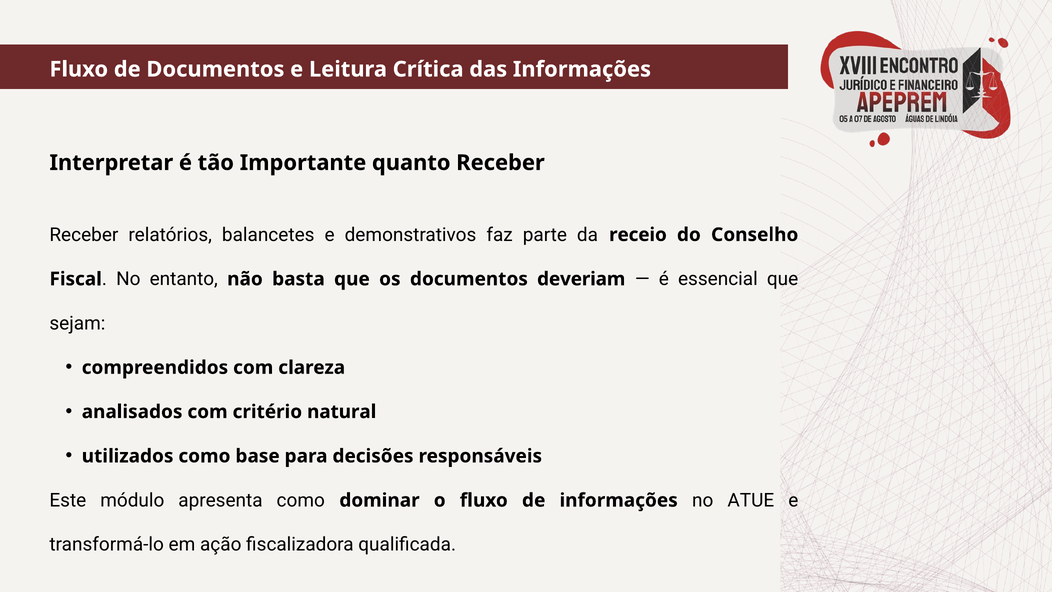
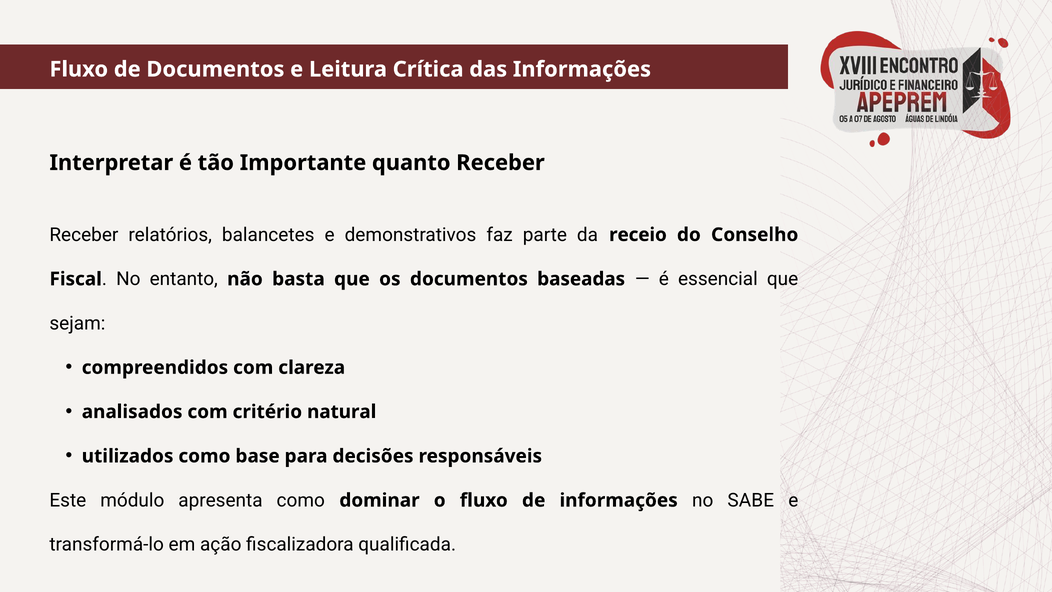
deveriam: deveriam -> baseadas
ATUE: ATUE -> SABE
